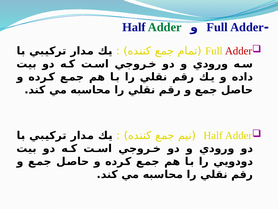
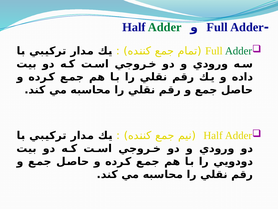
Adder at (239, 51) colour: red -> green
